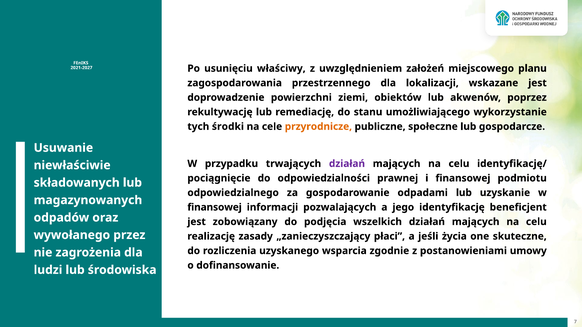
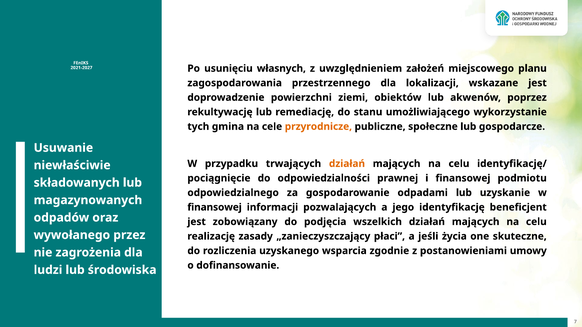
właściwy: właściwy -> własnych
środki: środki -> gmina
działań at (347, 164) colour: purple -> orange
